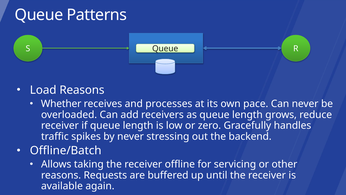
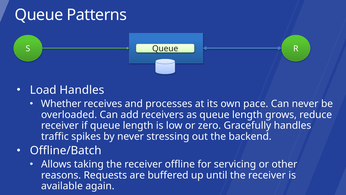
Load Reasons: Reasons -> Handles
